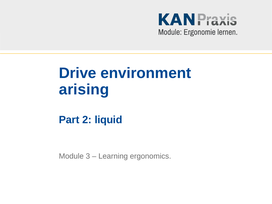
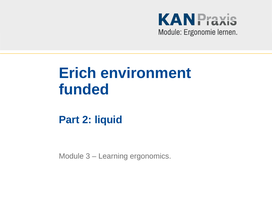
Drive: Drive -> Erich
arising: arising -> funded
